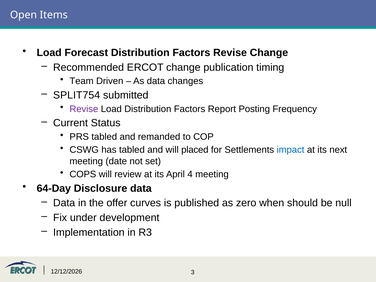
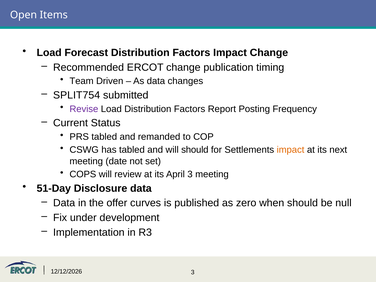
Factors Revise: Revise -> Impact
will placed: placed -> should
impact at (291, 150) colour: blue -> orange
April 4: 4 -> 3
64-Day: 64-Day -> 51-Day
